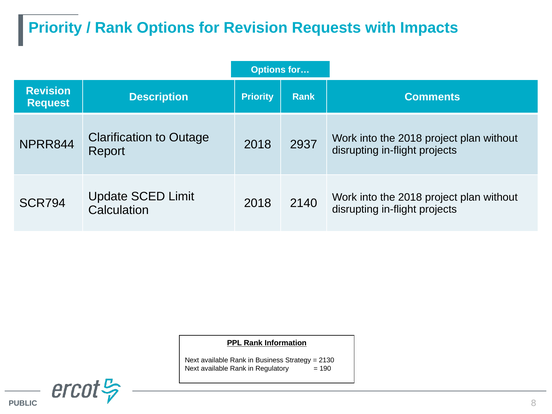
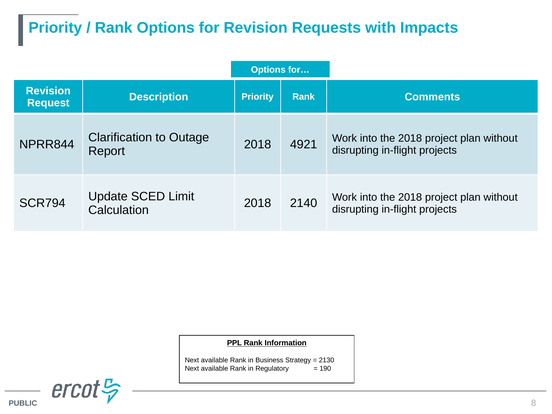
2937: 2937 -> 4921
